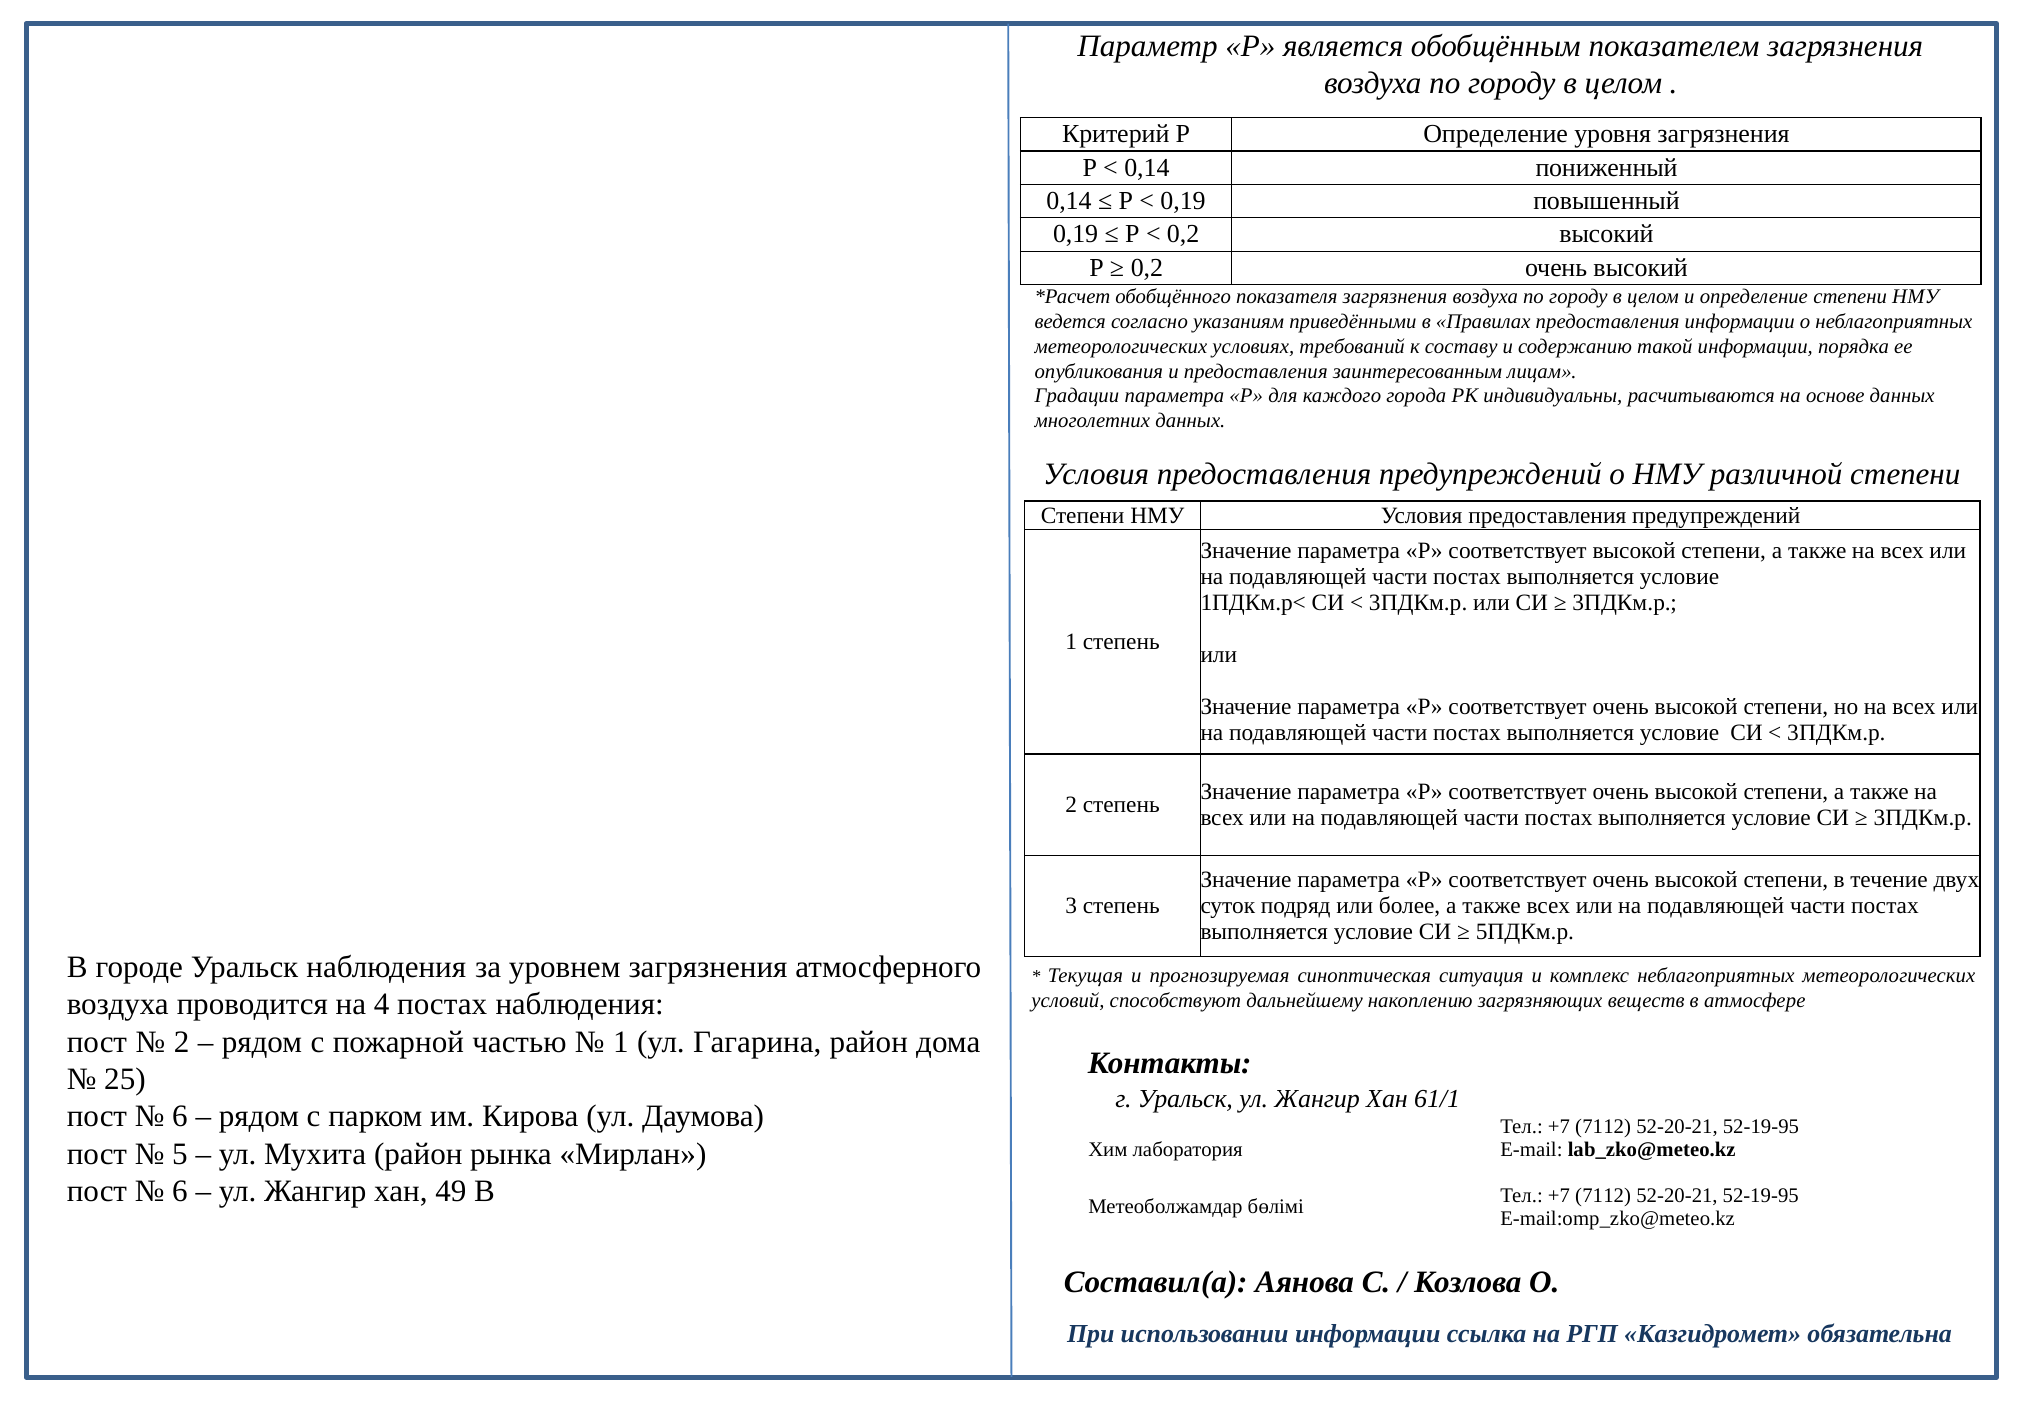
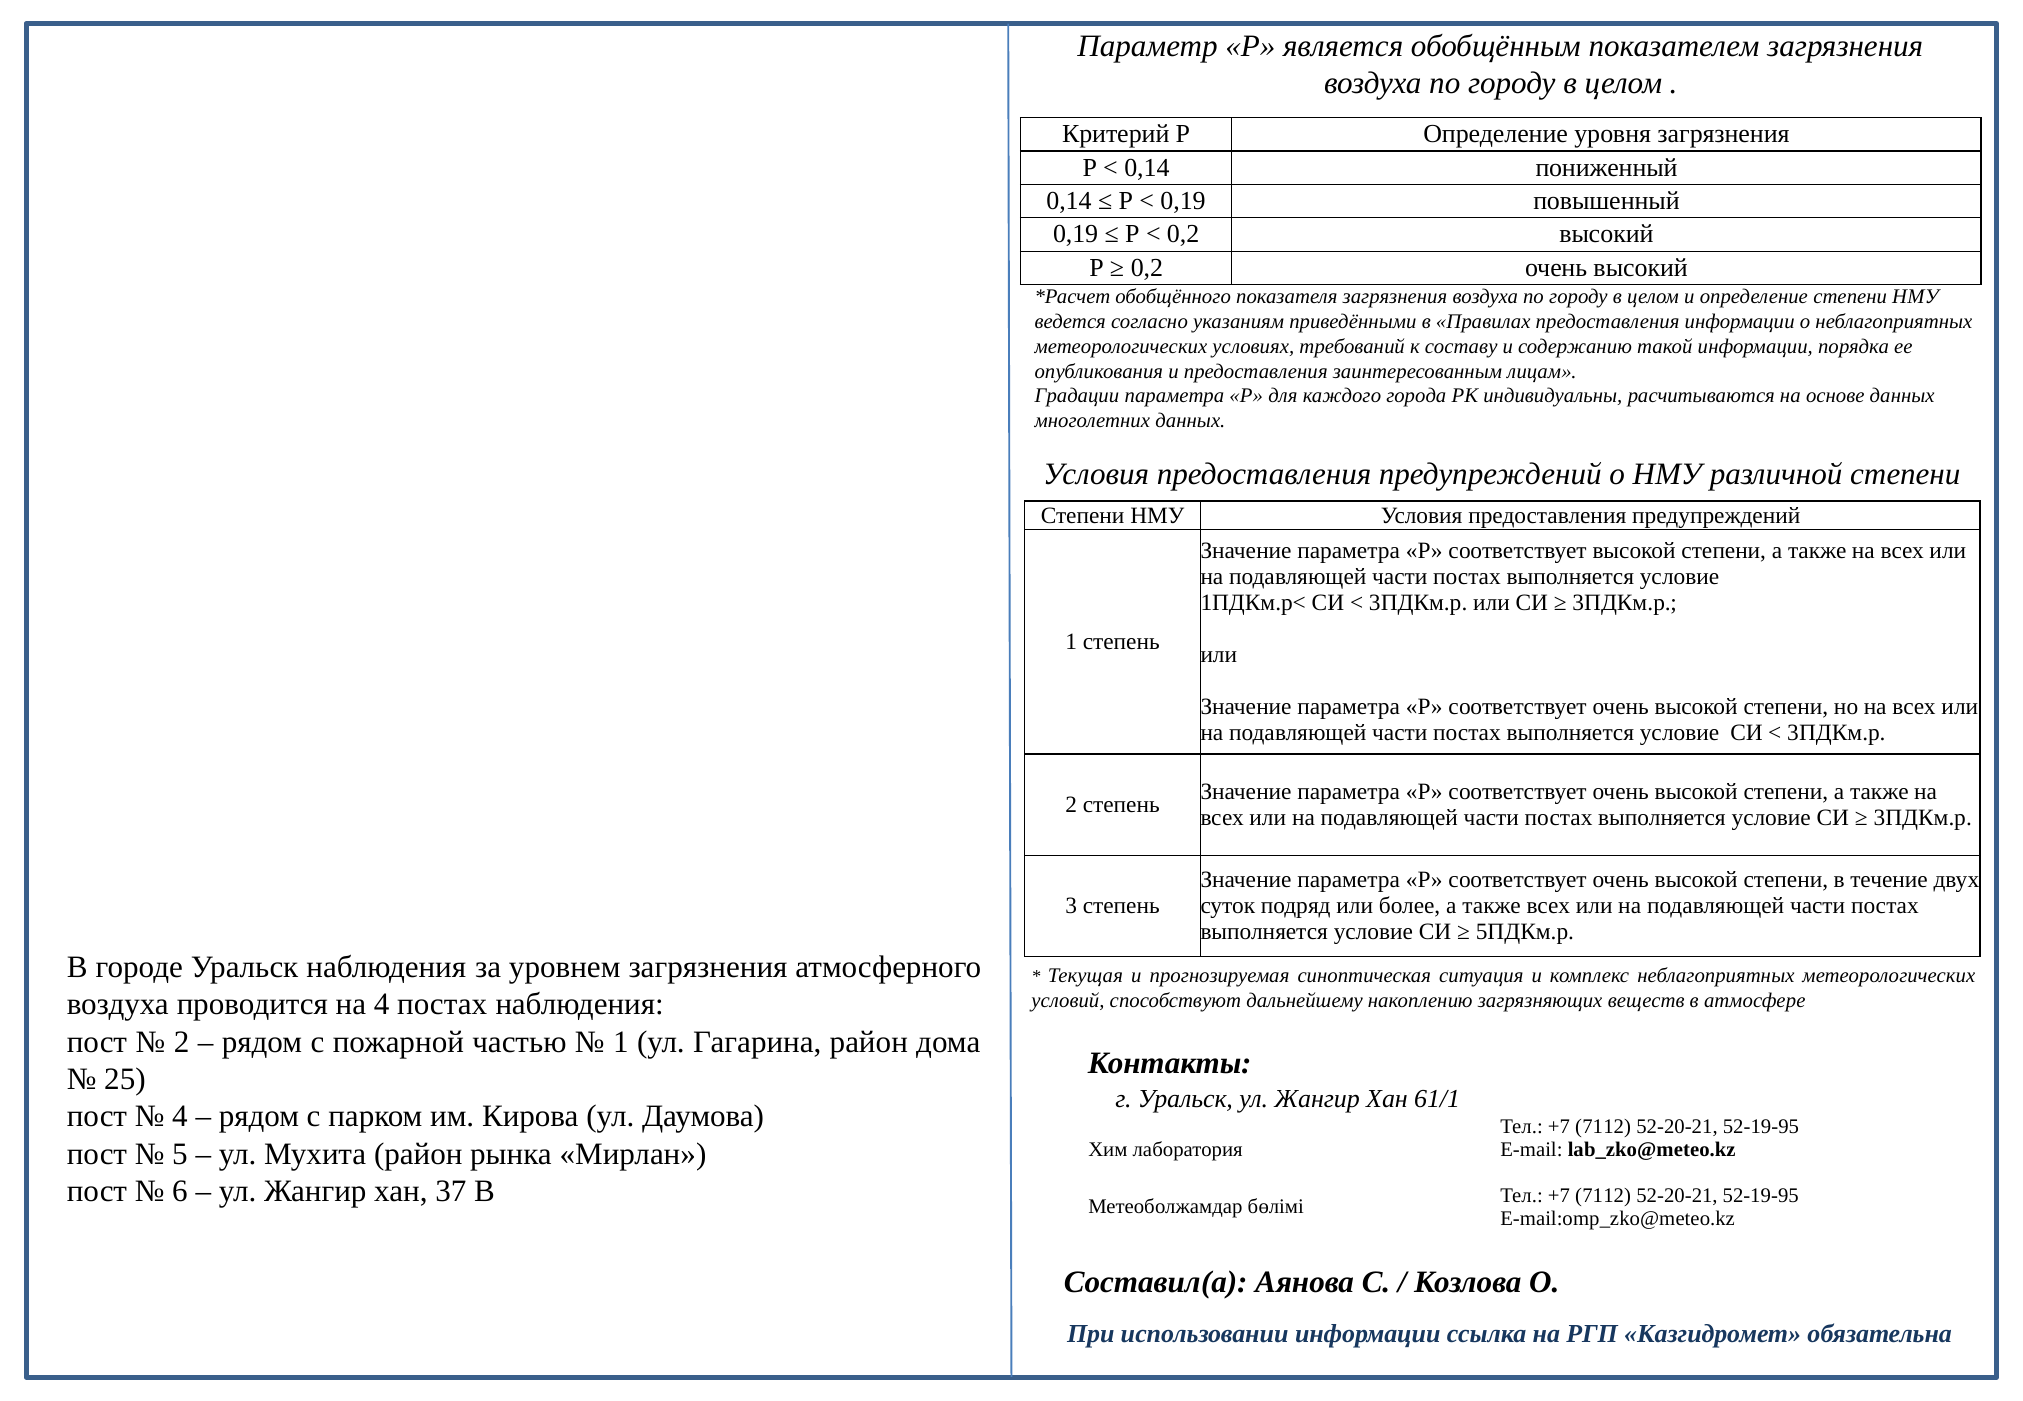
6 at (180, 1116): 6 -> 4
49: 49 -> 37
